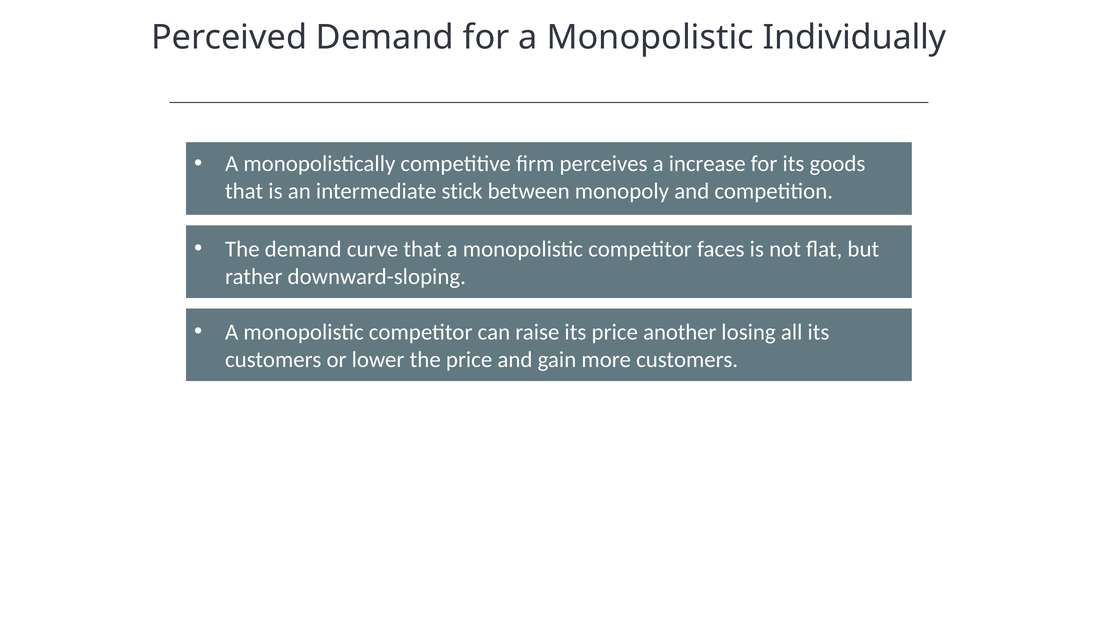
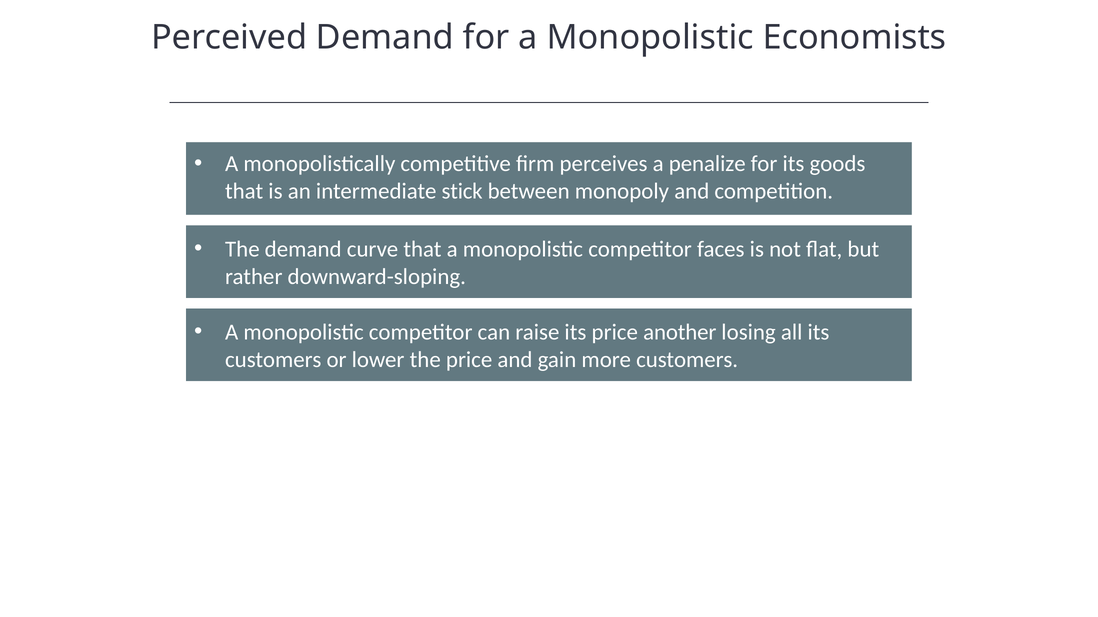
Individually: Individually -> Economists
increase: increase -> penalize
